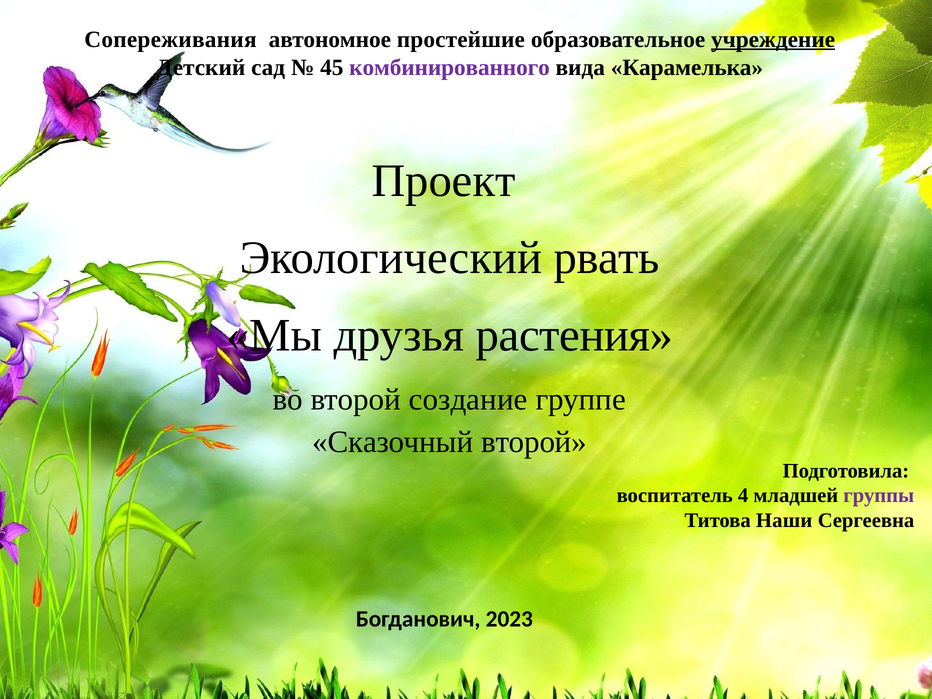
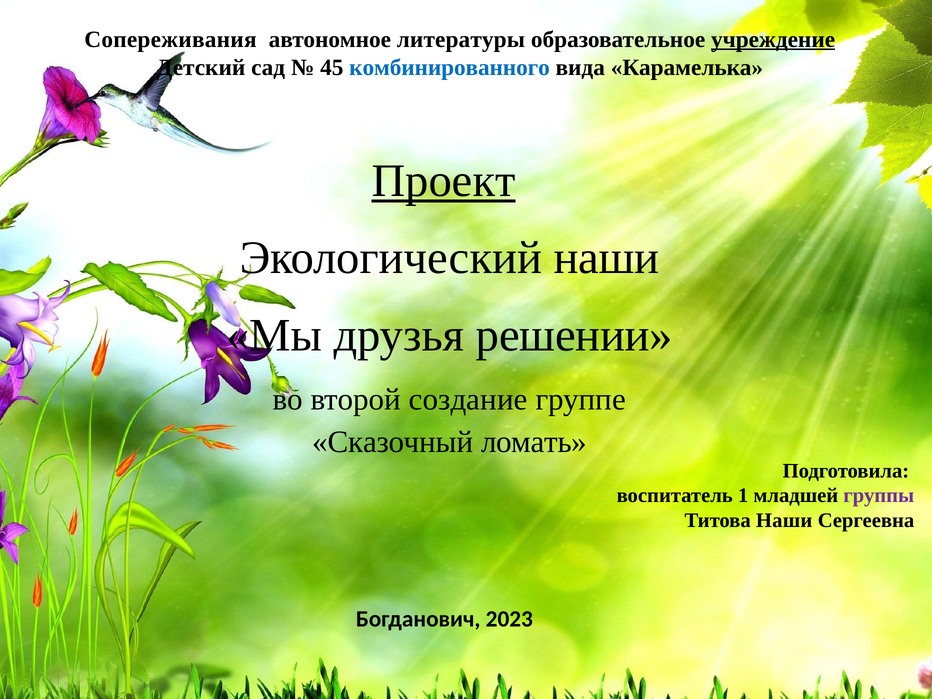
простейшие: простейшие -> литературы
комбинированного colour: purple -> blue
Проект underline: none -> present
Экологический рвать: рвать -> наши
растения: растения -> решении
Сказочный второй: второй -> ломать
4: 4 -> 1
